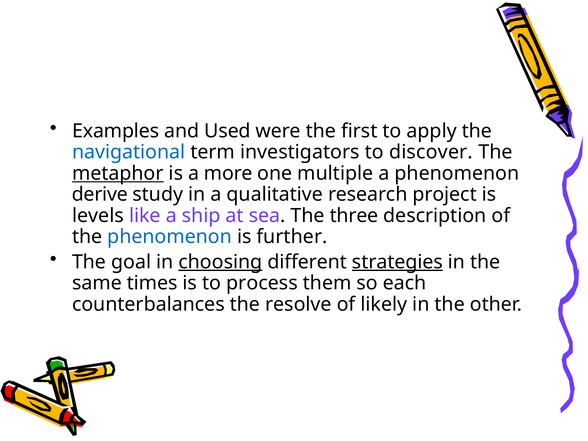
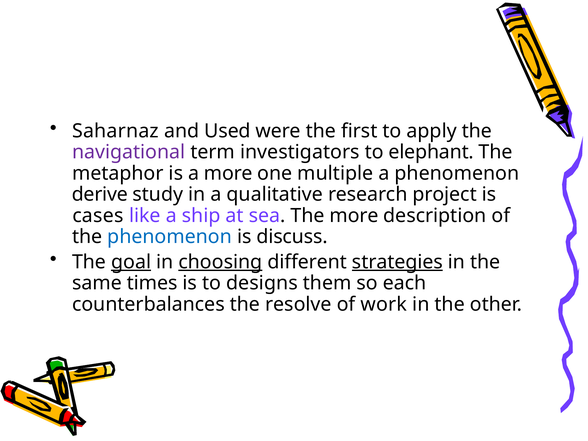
Examples: Examples -> Saharnaz
navigational colour: blue -> purple
discover: discover -> elephant
metaphor underline: present -> none
levels: levels -> cases
The three: three -> more
further: further -> discuss
goal underline: none -> present
process: process -> designs
likely: likely -> work
